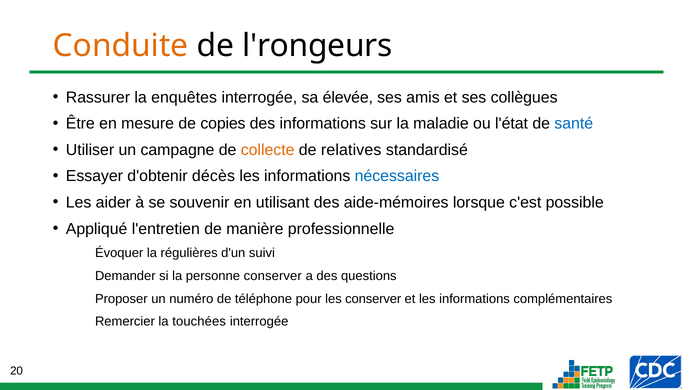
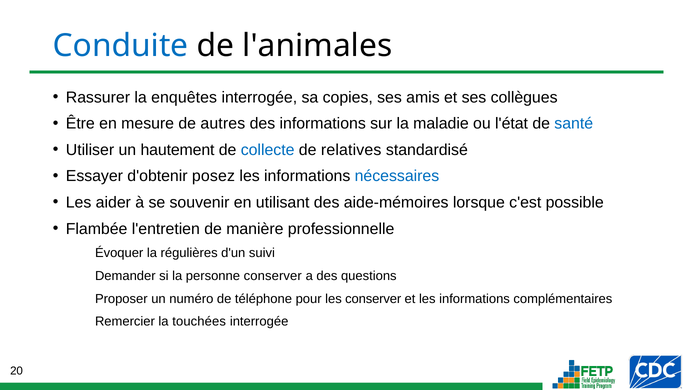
Conduite colour: orange -> blue
l'rongeurs: l'rongeurs -> l'animales
élevée: élevée -> copies
copies: copies -> autres
campagne: campagne -> hautement
collecte colour: orange -> blue
décès: décès -> posez
Appliqué: Appliqué -> Flambée
